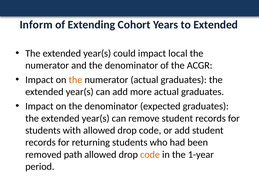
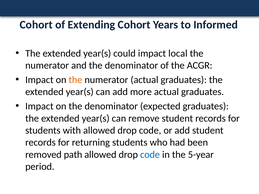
Inform at (36, 25): Inform -> Cohort
to Extended: Extended -> Informed
code at (150, 155) colour: orange -> blue
1-year: 1-year -> 5-year
